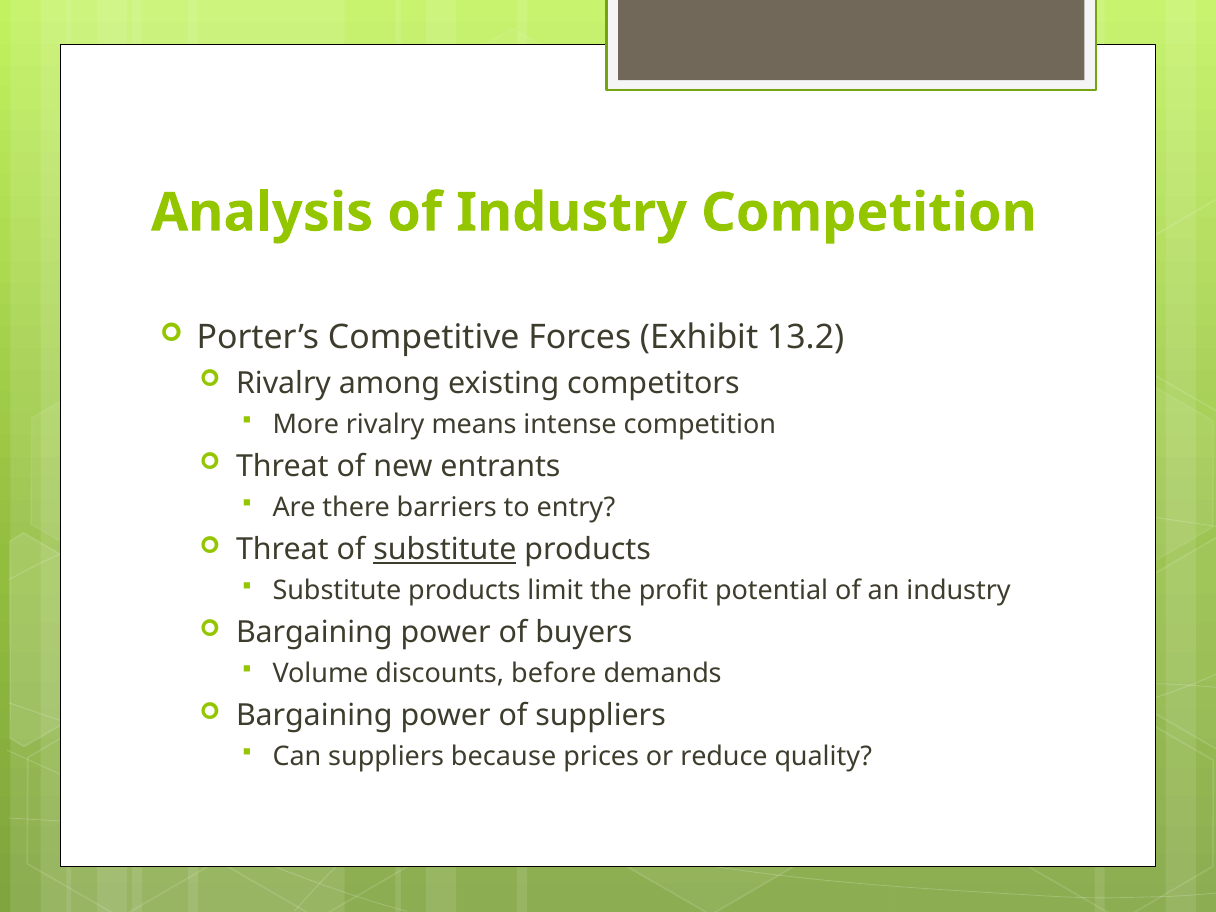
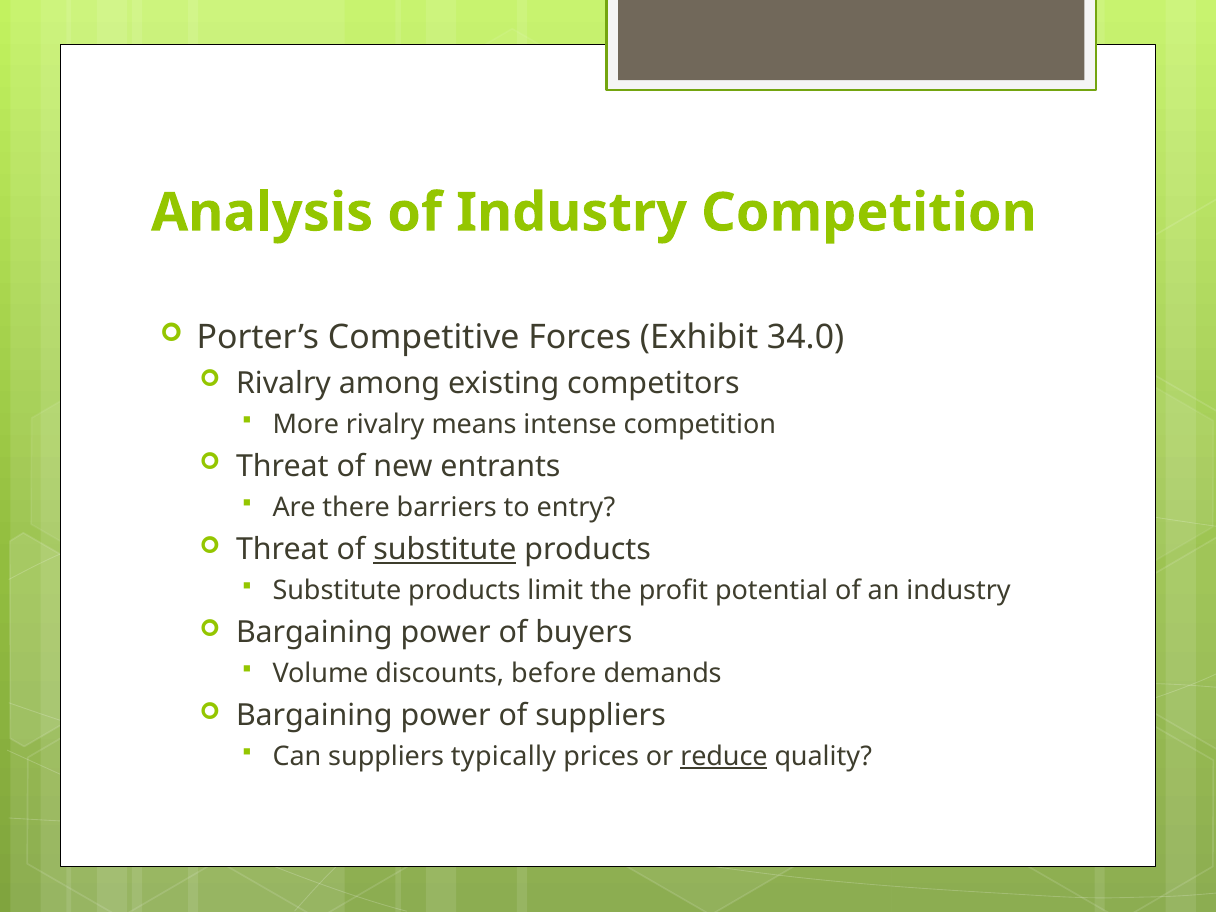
13.2: 13.2 -> 34.0
because: because -> typically
reduce underline: none -> present
